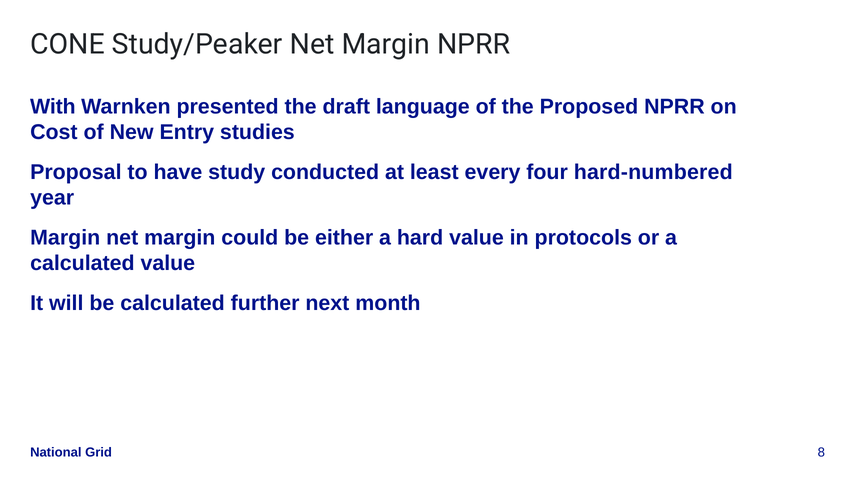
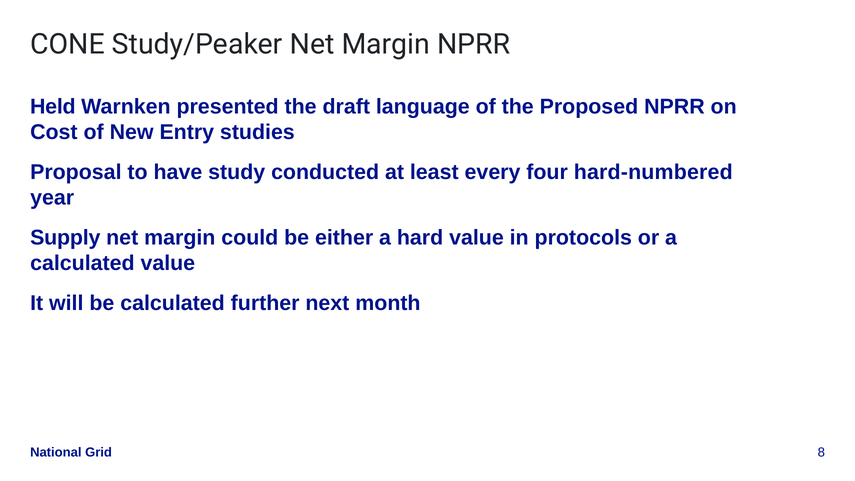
With: With -> Held
Margin at (65, 238): Margin -> Supply
